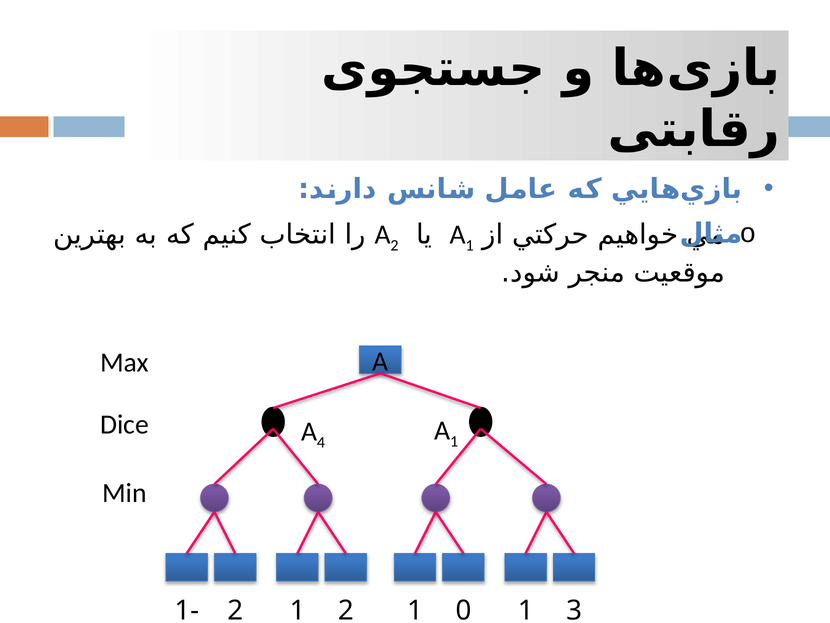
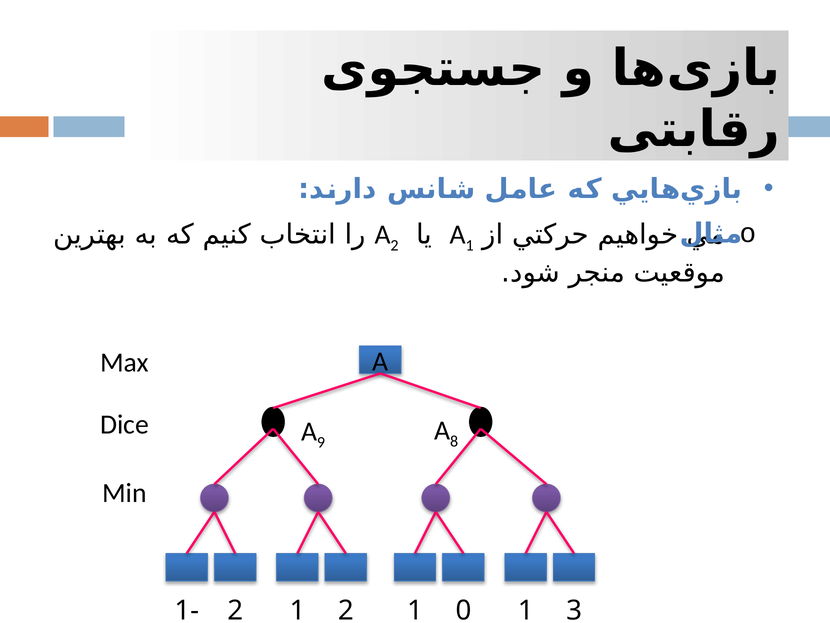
4: 4 -> 9
1 at (454, 441): 1 -> 8
